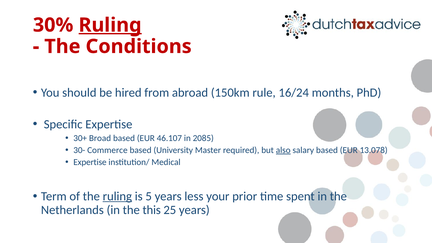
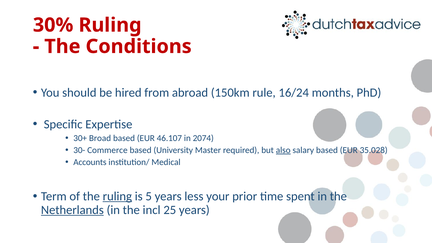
Ruling at (110, 25) underline: present -> none
2085: 2085 -> 2074
13.078: 13.078 -> 35.028
Expertise at (90, 162): Expertise -> Accounts
Netherlands underline: none -> present
this: this -> incl
